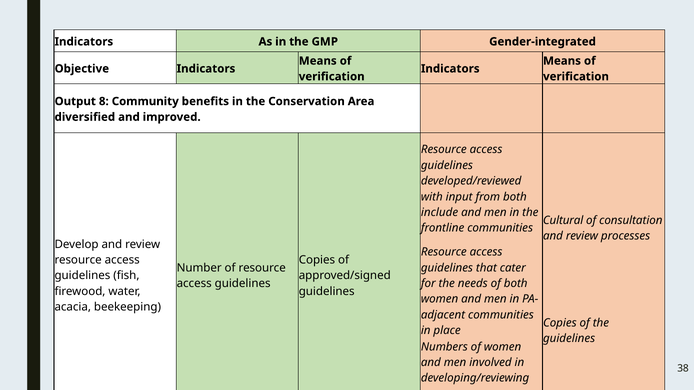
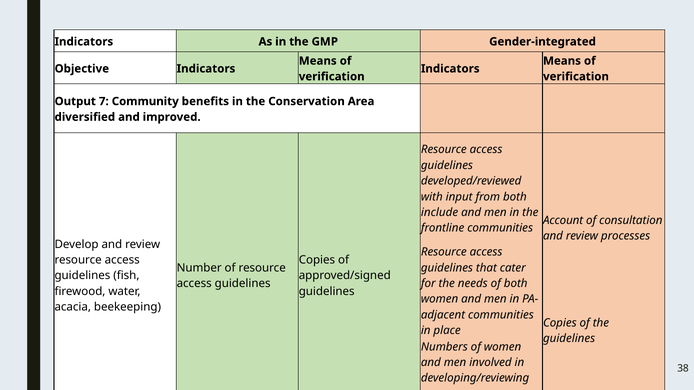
8: 8 -> 7
Cultural: Cultural -> Account
